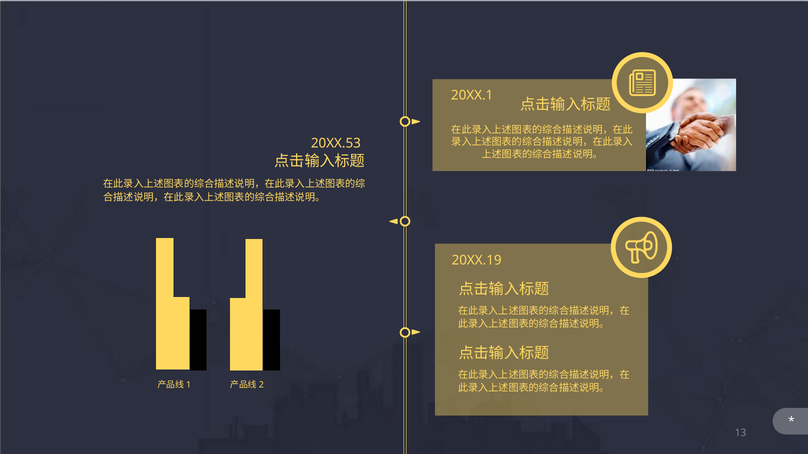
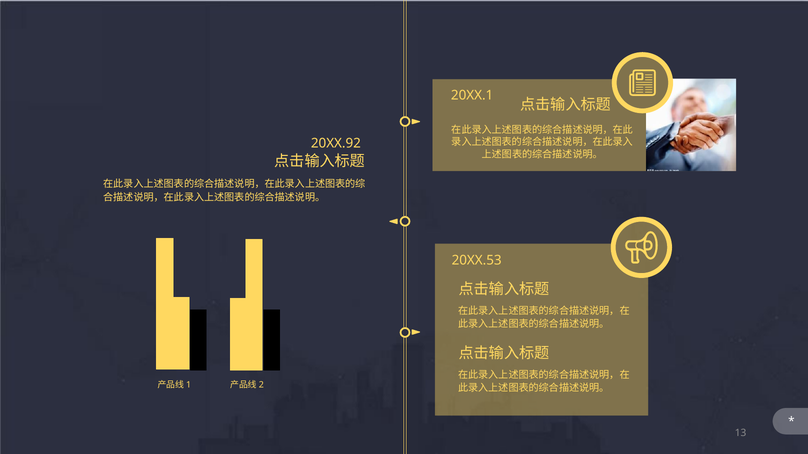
20XX.53: 20XX.53 -> 20XX.92
20XX.19: 20XX.19 -> 20XX.53
